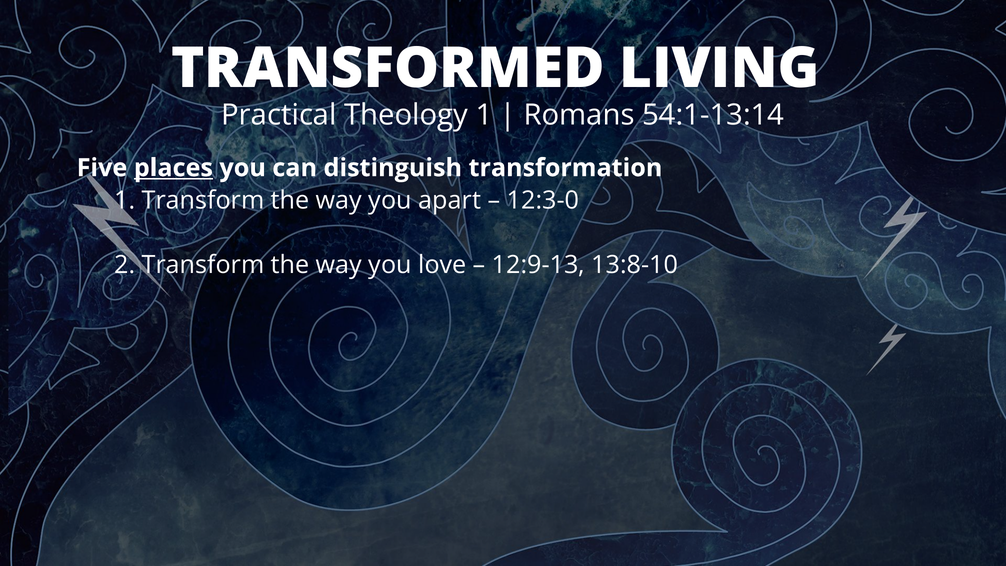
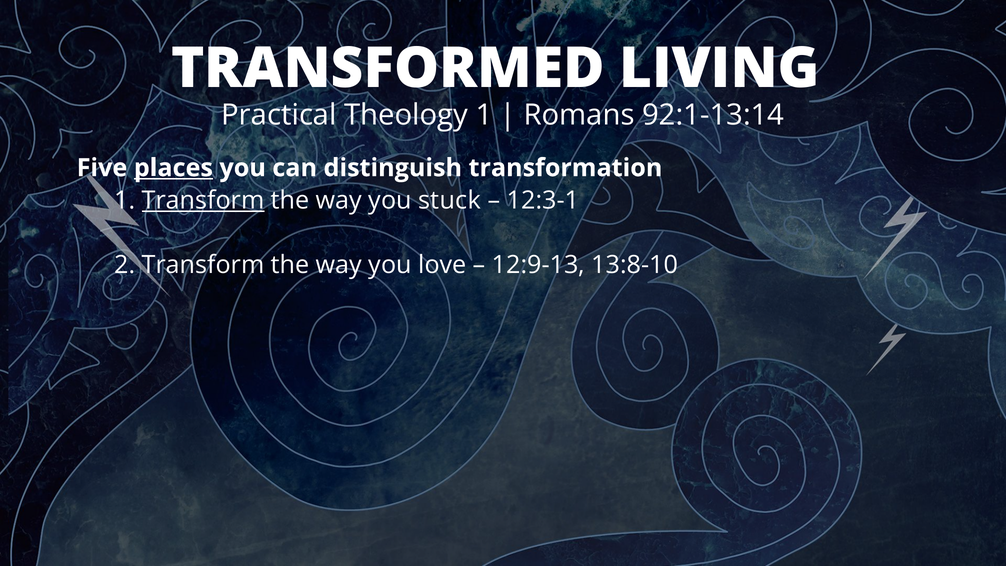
54:1-13:14: 54:1-13:14 -> 92:1-13:14
Transform at (203, 200) underline: none -> present
apart: apart -> stuck
12:3-0: 12:3-0 -> 12:3-1
